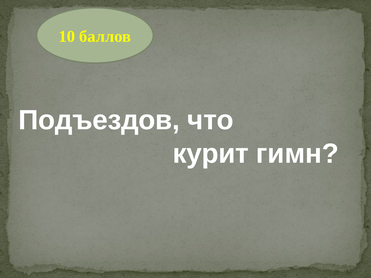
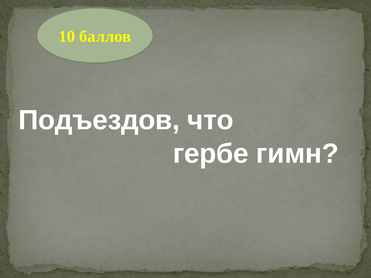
курит: курит -> гербе
